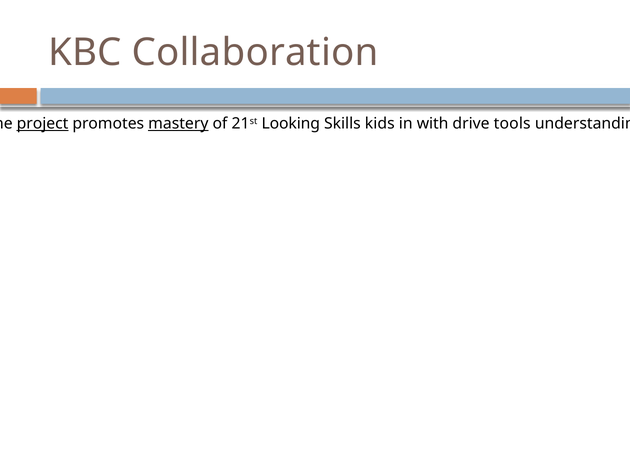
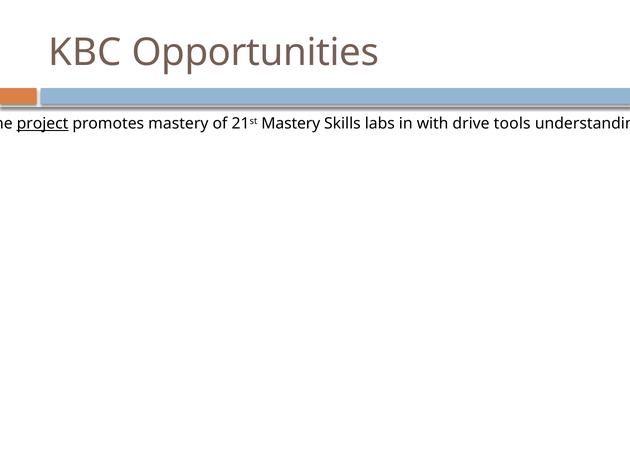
Collaboration: Collaboration -> Opportunities
mastery at (178, 124) underline: present -> none
21st Looking: Looking -> Mastery
kids: kids -> labs
